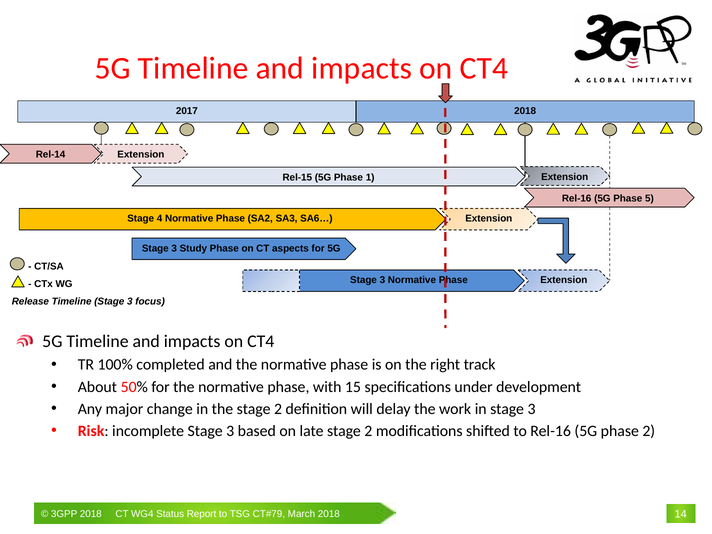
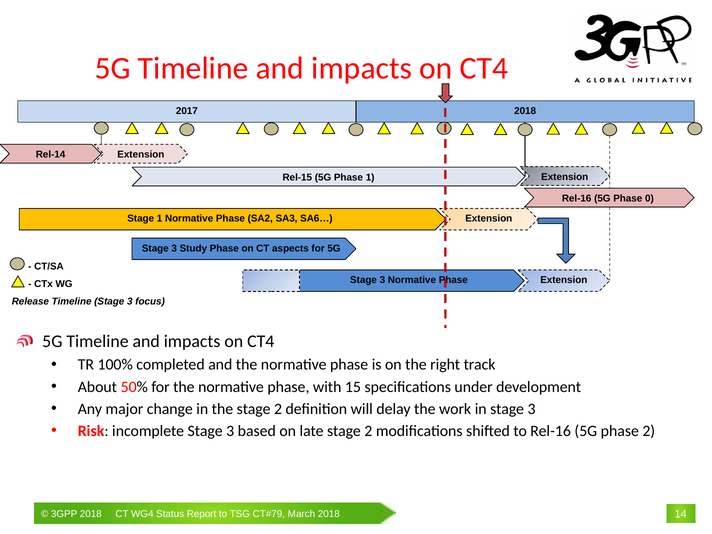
5: 5 -> 0
Stage 4: 4 -> 1
